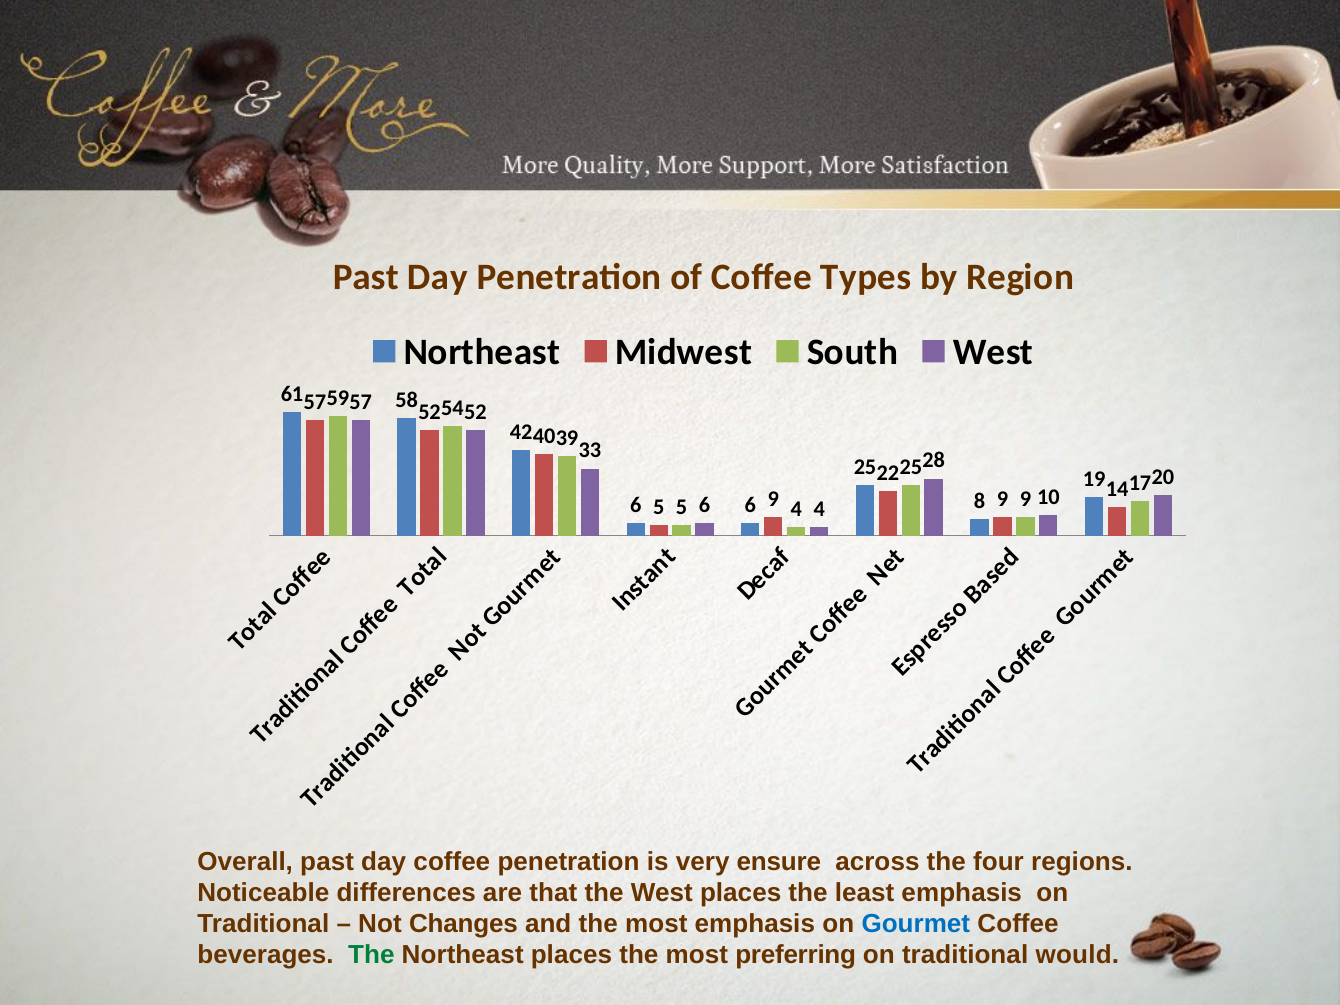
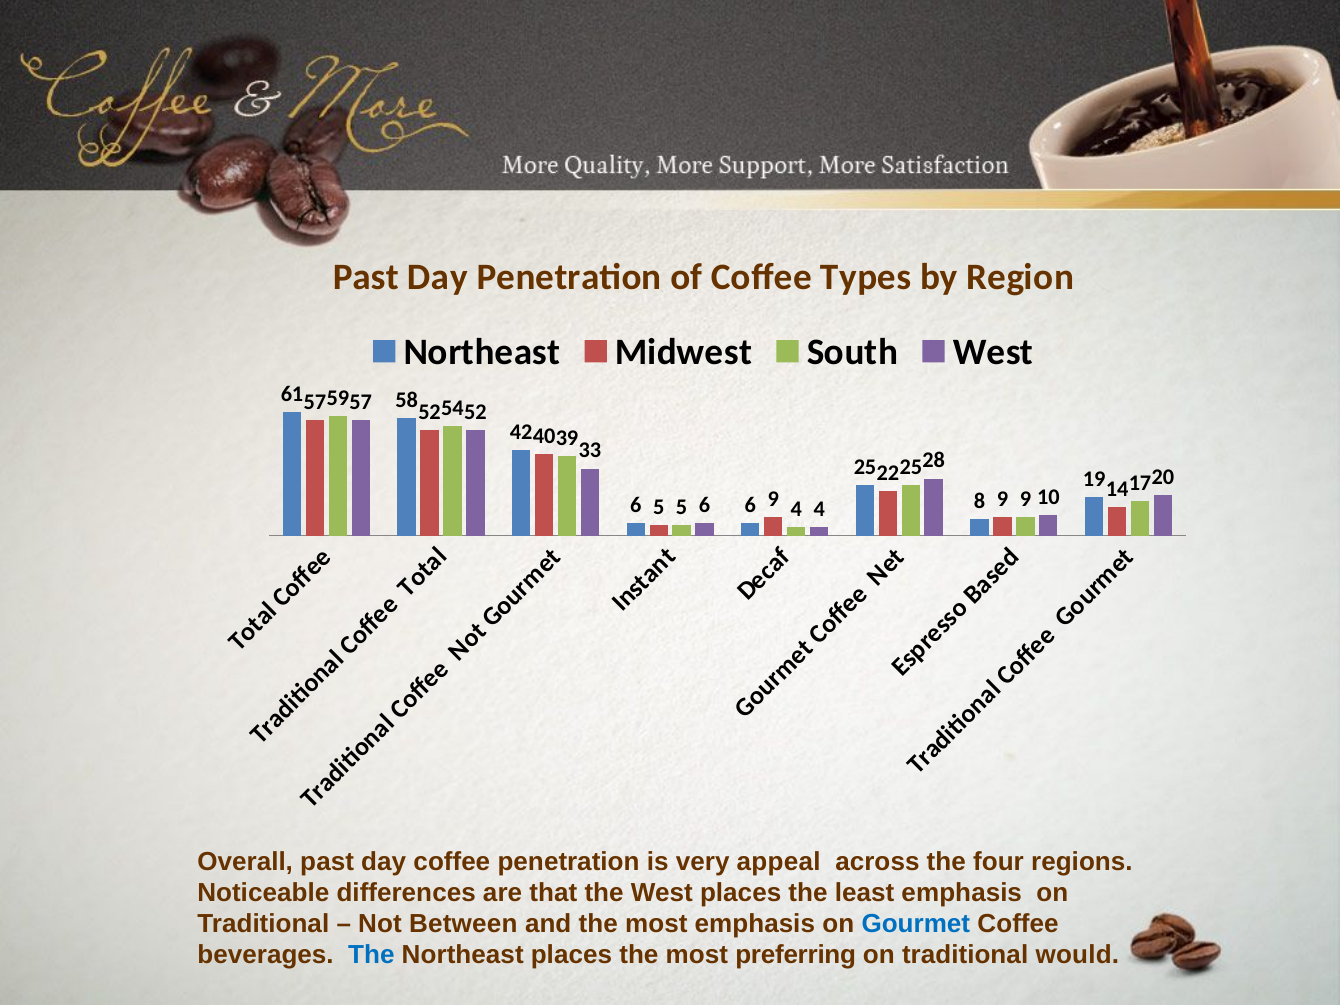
ensure: ensure -> appeal
Changes: Changes -> Between
The at (371, 955) colour: green -> blue
